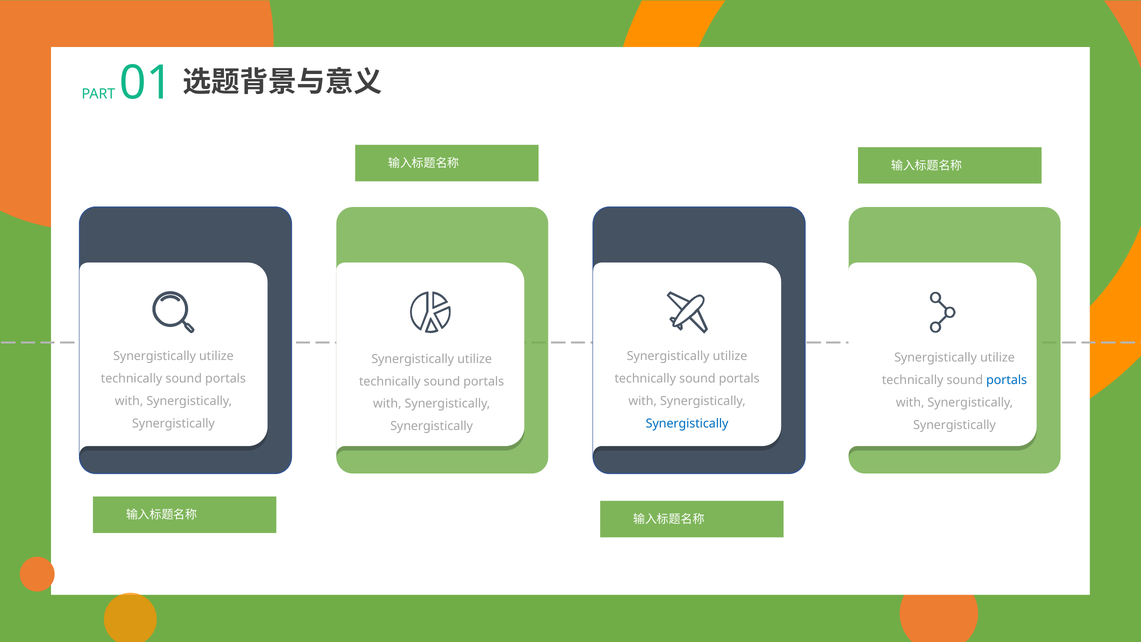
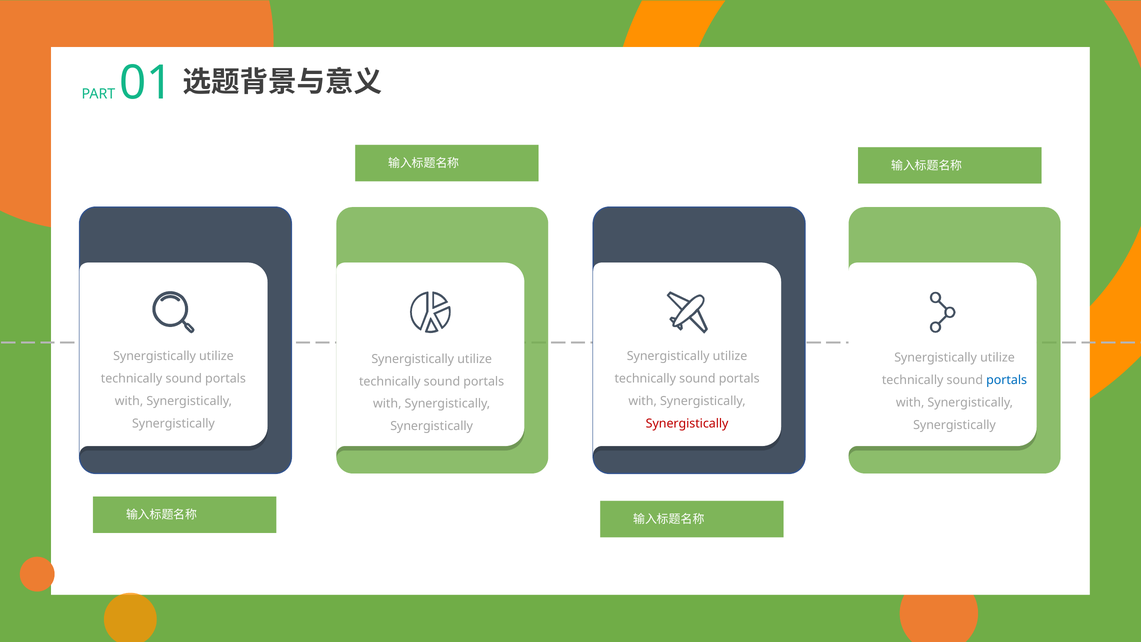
Synergistically at (687, 423) colour: blue -> red
